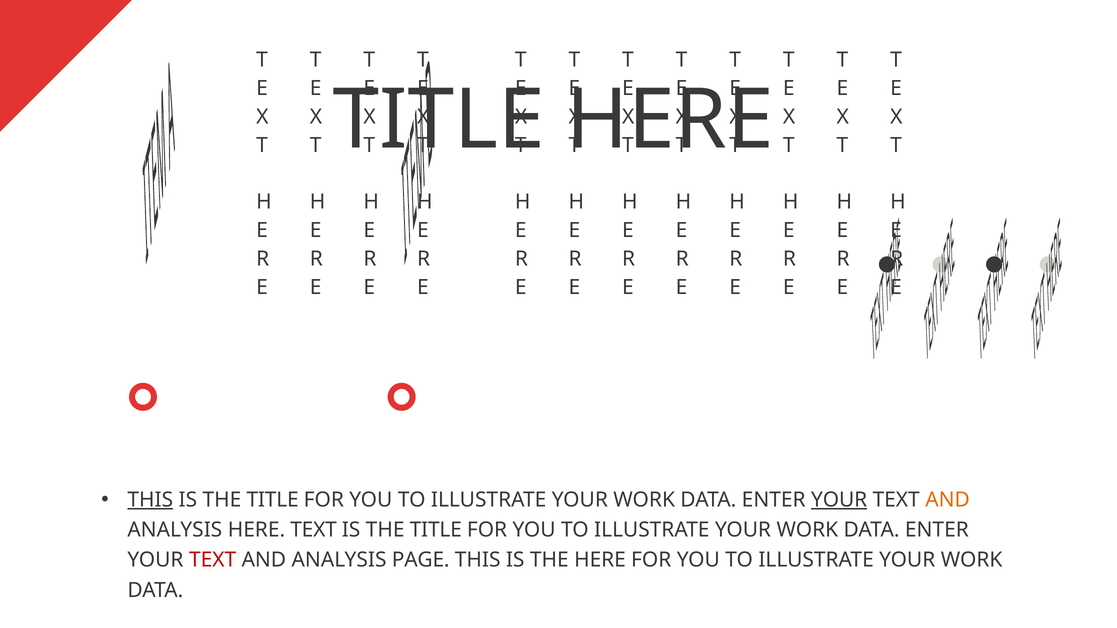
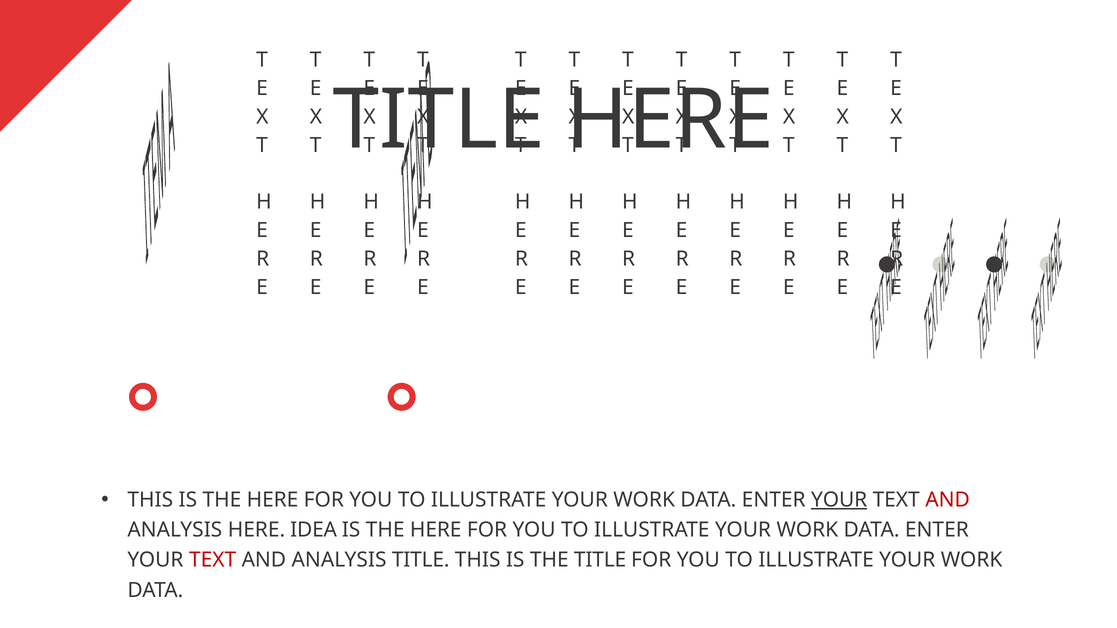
THIS at (150, 500) underline: present -> none
TITLE at (273, 500): TITLE -> HERE
AND at (948, 500) colour: orange -> red
HERE TEXT: TEXT -> IDEA
TITLE at (436, 530): TITLE -> HERE
ANALYSIS PAGE: PAGE -> TITLE
THE HERE: HERE -> TITLE
